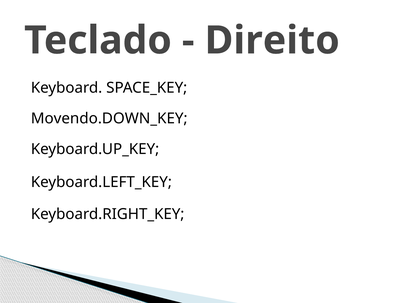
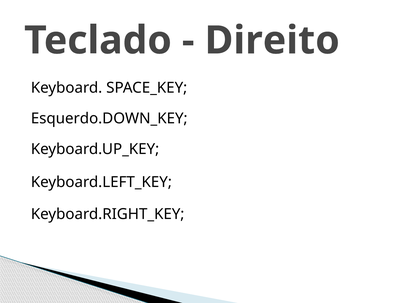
Movendo.DOWN_KEY: Movendo.DOWN_KEY -> Esquerdo.DOWN_KEY
